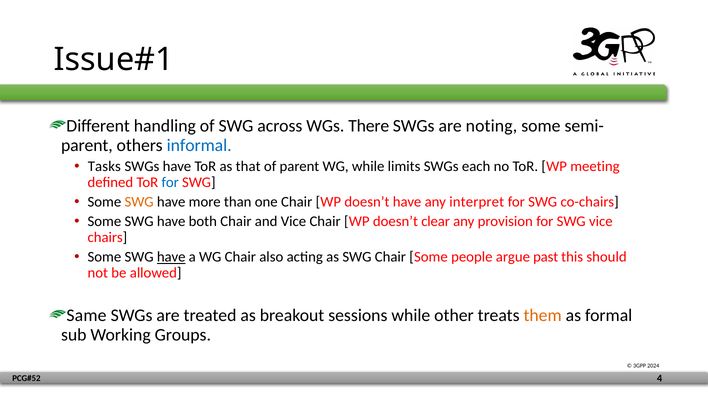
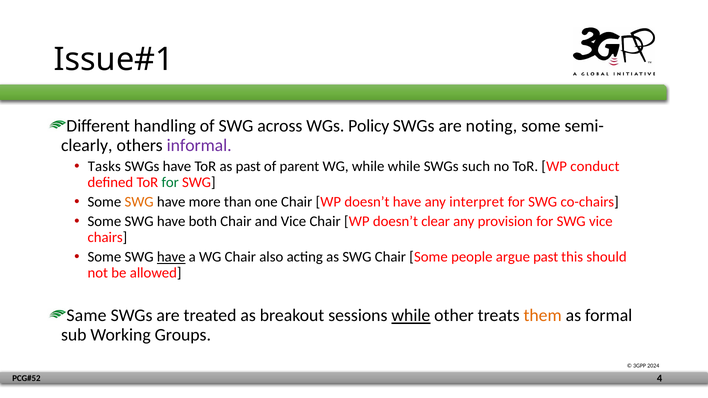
There: There -> Policy
parent at (87, 145): parent -> clearly
informal colour: blue -> purple
as that: that -> past
while limits: limits -> while
each: each -> such
meeting: meeting -> conduct
for at (170, 182) colour: blue -> green
while at (411, 316) underline: none -> present
